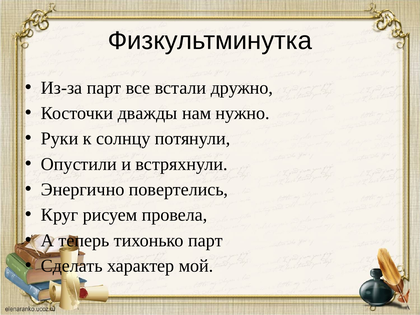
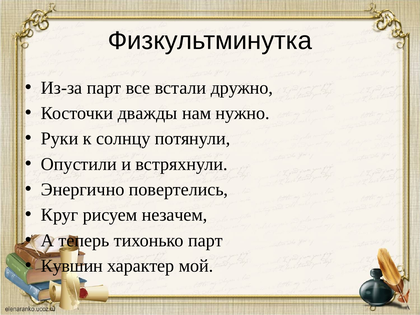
провела: провела -> незачем
Сделать: Сделать -> Кувшин
